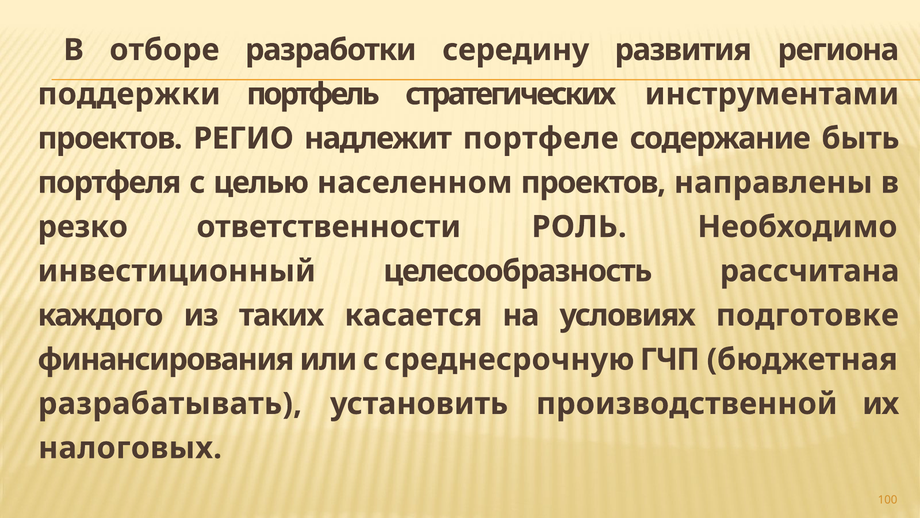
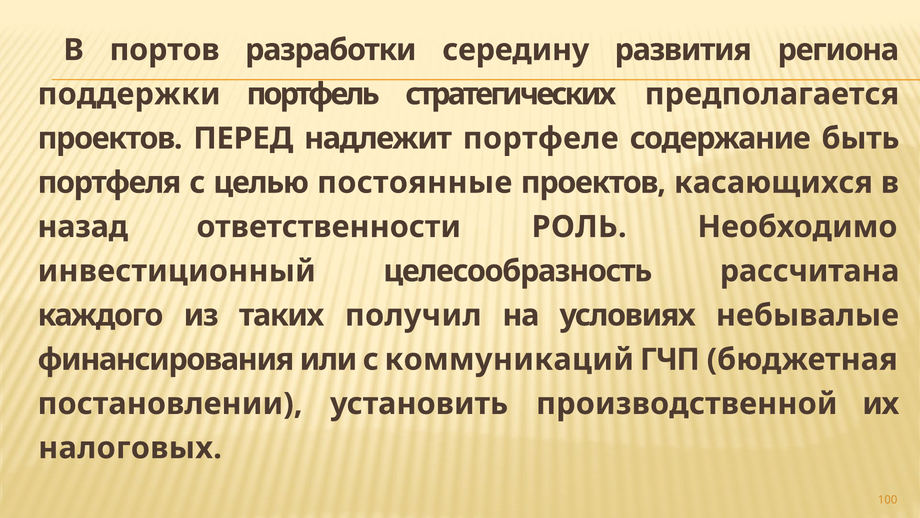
отборе: отборе -> портов
инструментами: инструментами -> предполагается
РЕГИО: РЕГИО -> ПЕРЕД
населенном: населенном -> постоянные
направлены: направлены -> касающихся
резко: резко -> назад
касается: касается -> получил
подготовке: подготовке -> небывалые
среднесрочную: среднесрочную -> коммуникаций
разрабатывать: разрабатывать -> постановлении
